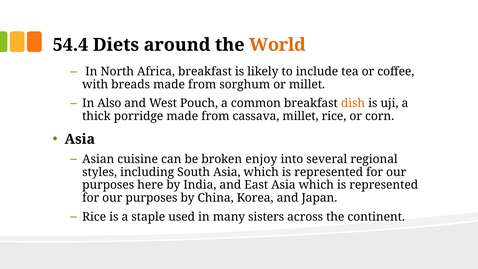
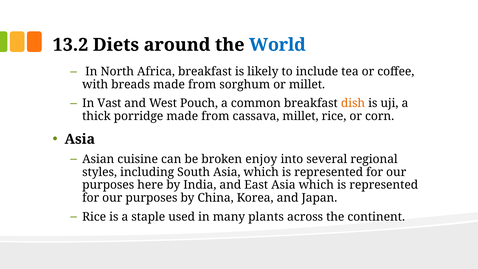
54.4: 54.4 -> 13.2
World colour: orange -> blue
Also: Also -> Vast
sisters: sisters -> plants
